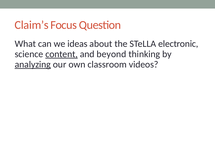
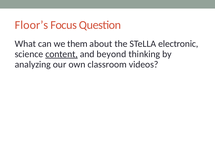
Claim’s: Claim’s -> Floor’s
ideas: ideas -> them
analyzing underline: present -> none
